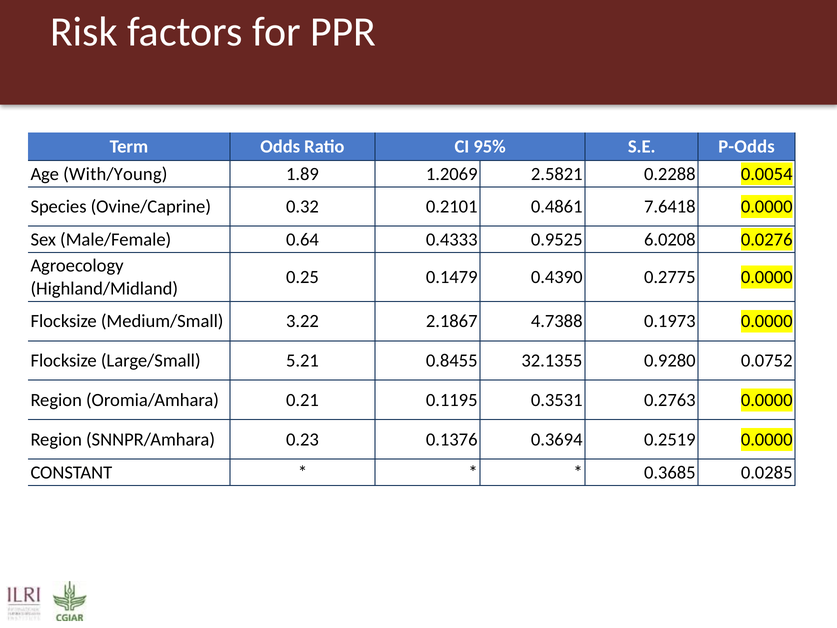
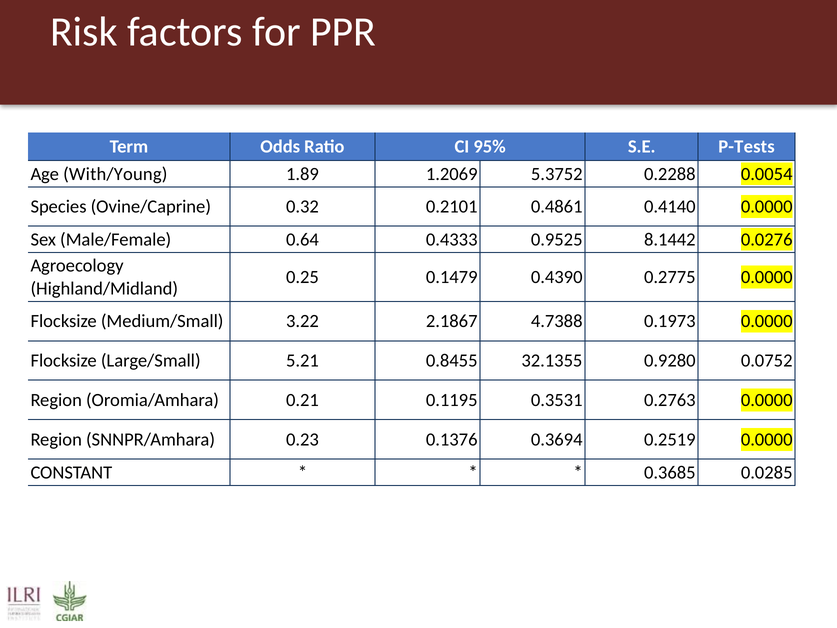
P-Odds: P-Odds -> P-Tests
2.5821: 2.5821 -> 5.3752
7.6418: 7.6418 -> 0.4140
6.0208: 6.0208 -> 8.1442
